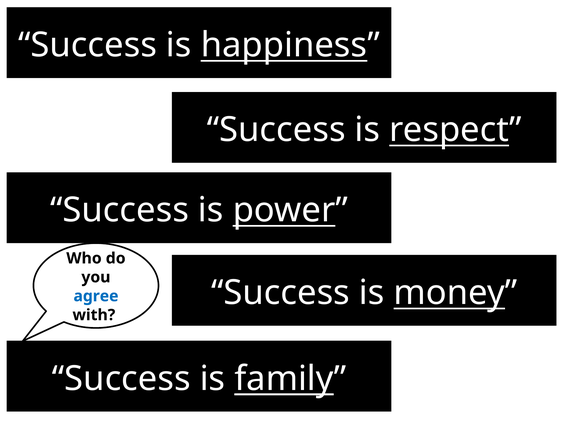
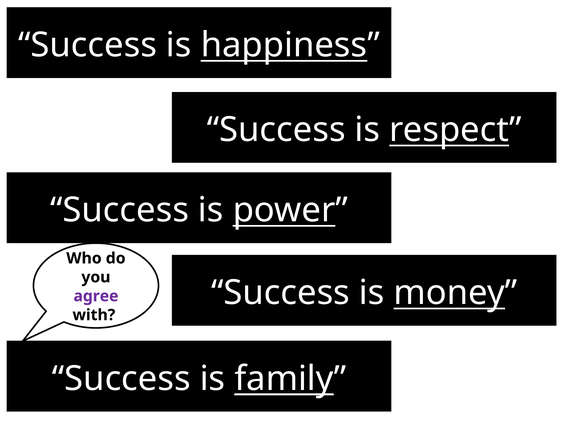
agree colour: blue -> purple
